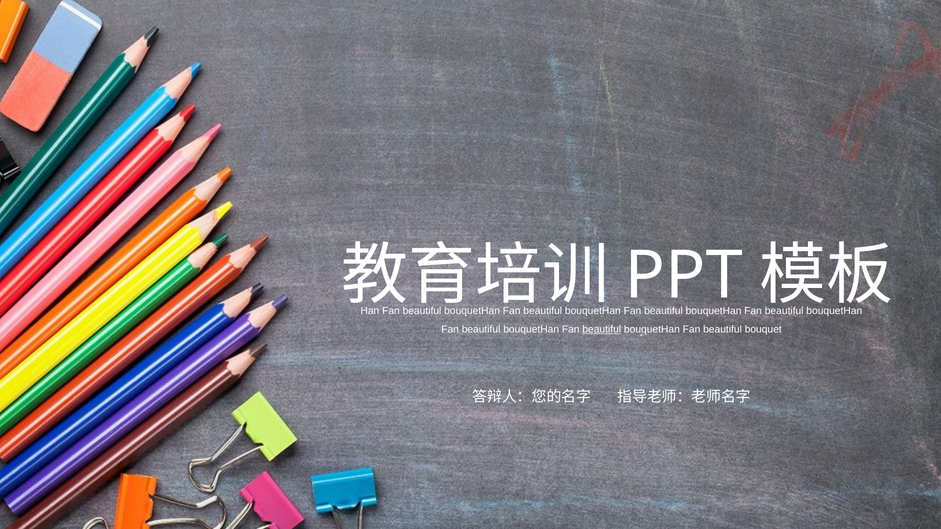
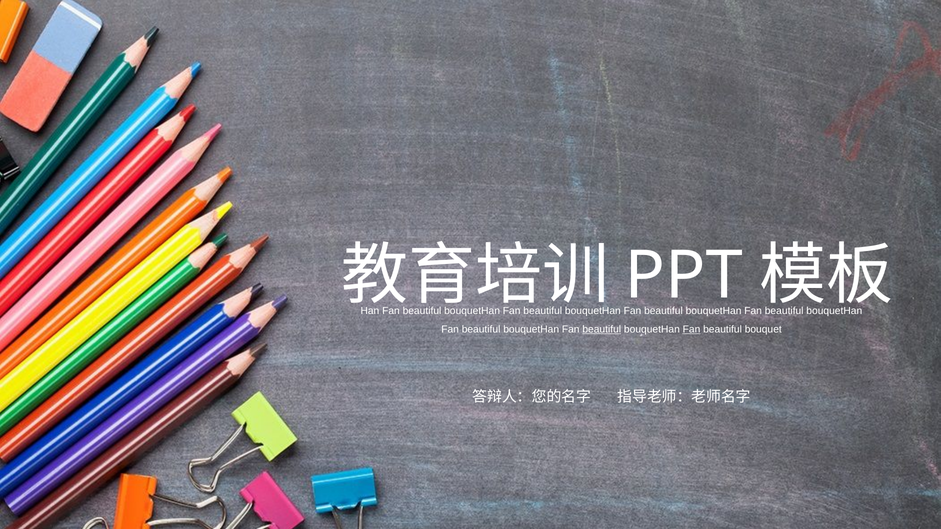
Fan at (691, 329) underline: none -> present
